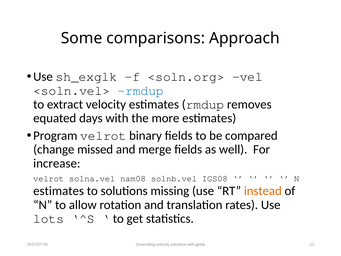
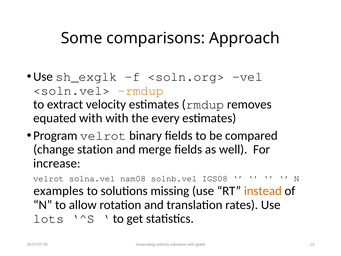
rmdup at (141, 90) colour: blue -> orange
equated days: days -> with
more: more -> every
missed: missed -> station
estimates at (59, 191): estimates -> examples
